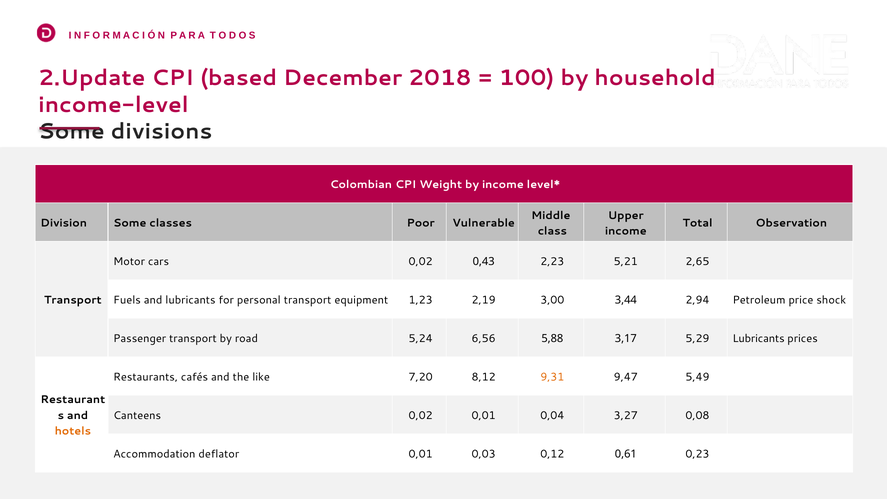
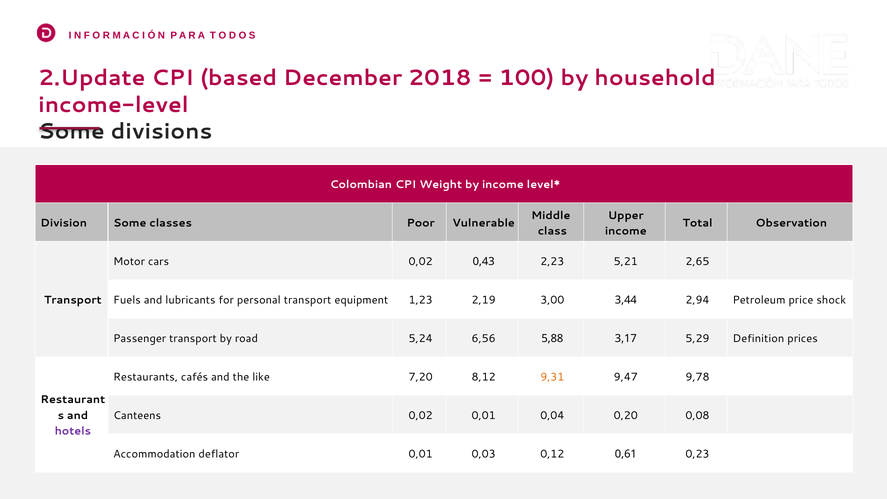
5,29 Lubricants: Lubricants -> Definition
5,49: 5,49 -> 9,78
3,27: 3,27 -> 0,20
hotels colour: orange -> purple
